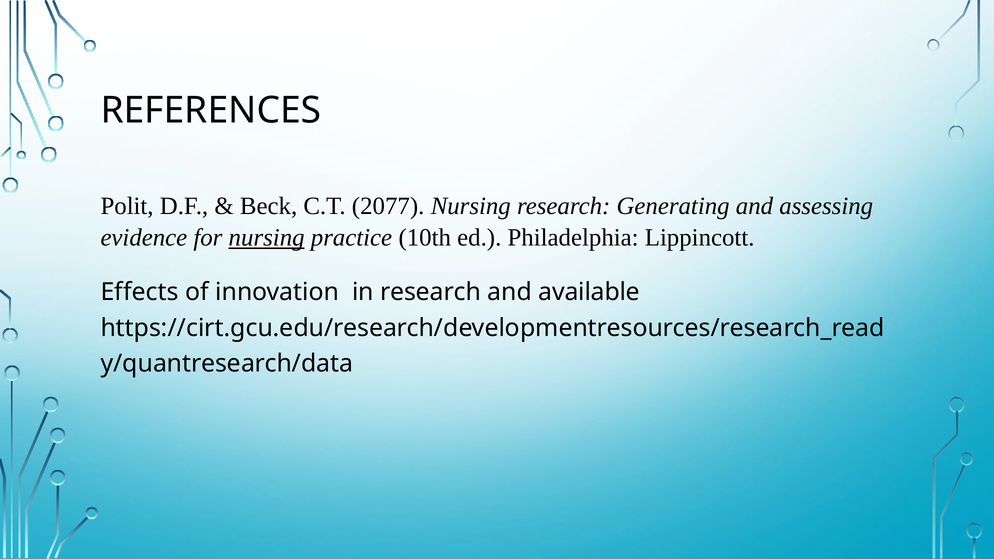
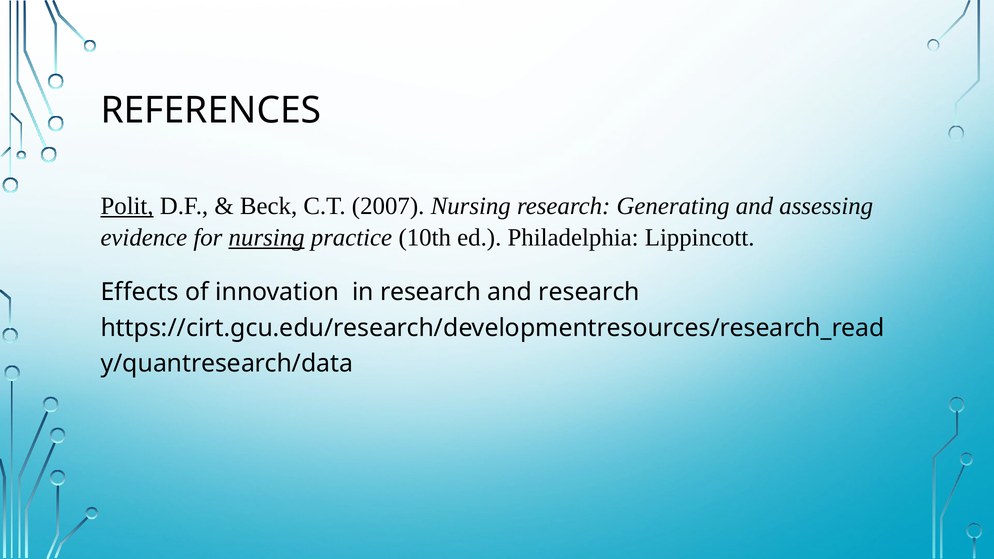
Polit underline: none -> present
2077: 2077 -> 2007
and available: available -> research
